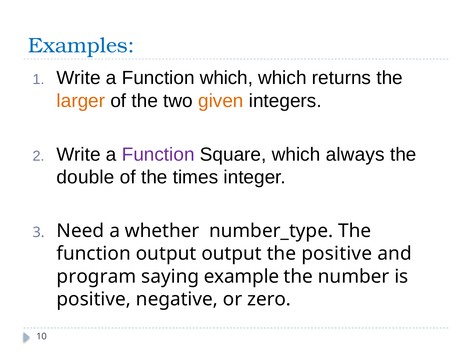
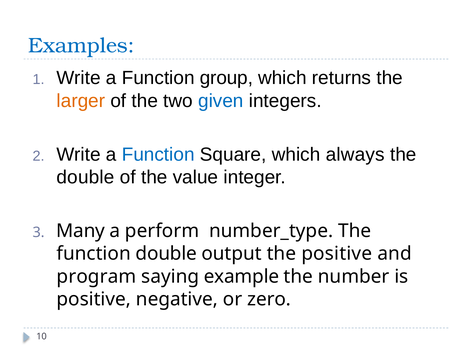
Function which: which -> group
given colour: orange -> blue
Function at (158, 154) colour: purple -> blue
times: times -> value
Need: Need -> Many
whether: whether -> perform
function output: output -> double
